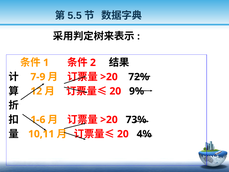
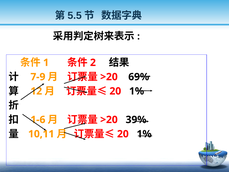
72%: 72% -> 69%
9% at (137, 91): 9% -> 1%
73%: 73% -> 39%
4% at (144, 134): 4% -> 1%
